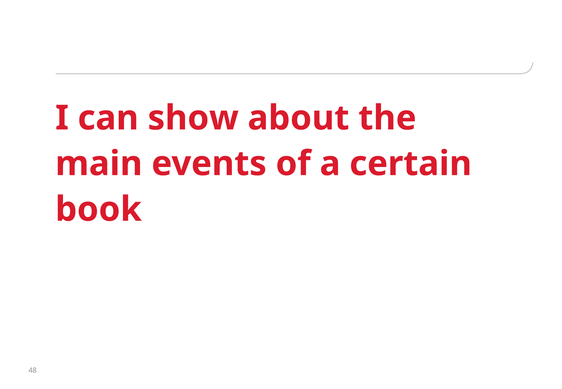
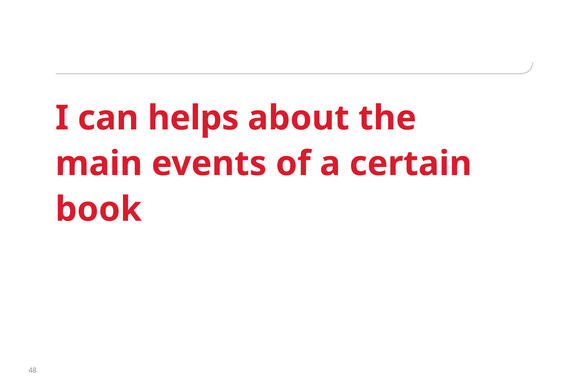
show: show -> helps
